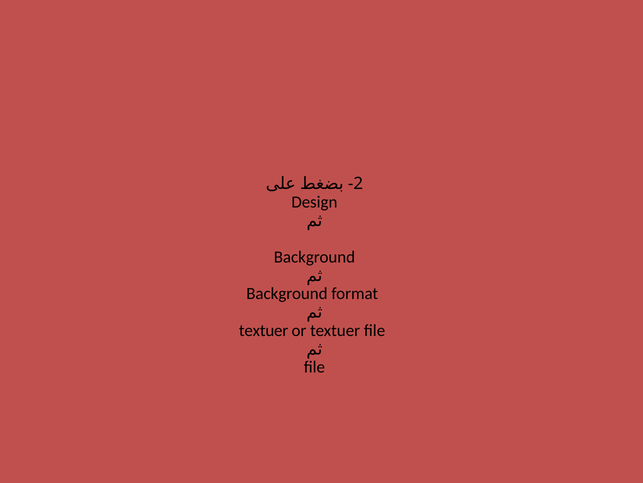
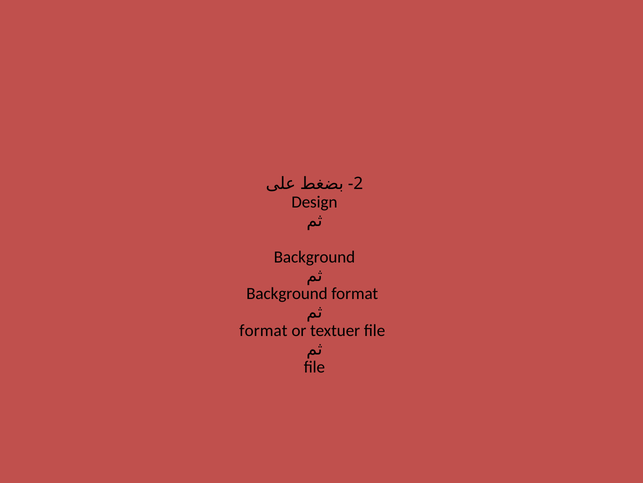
textuer at (264, 330): textuer -> format
